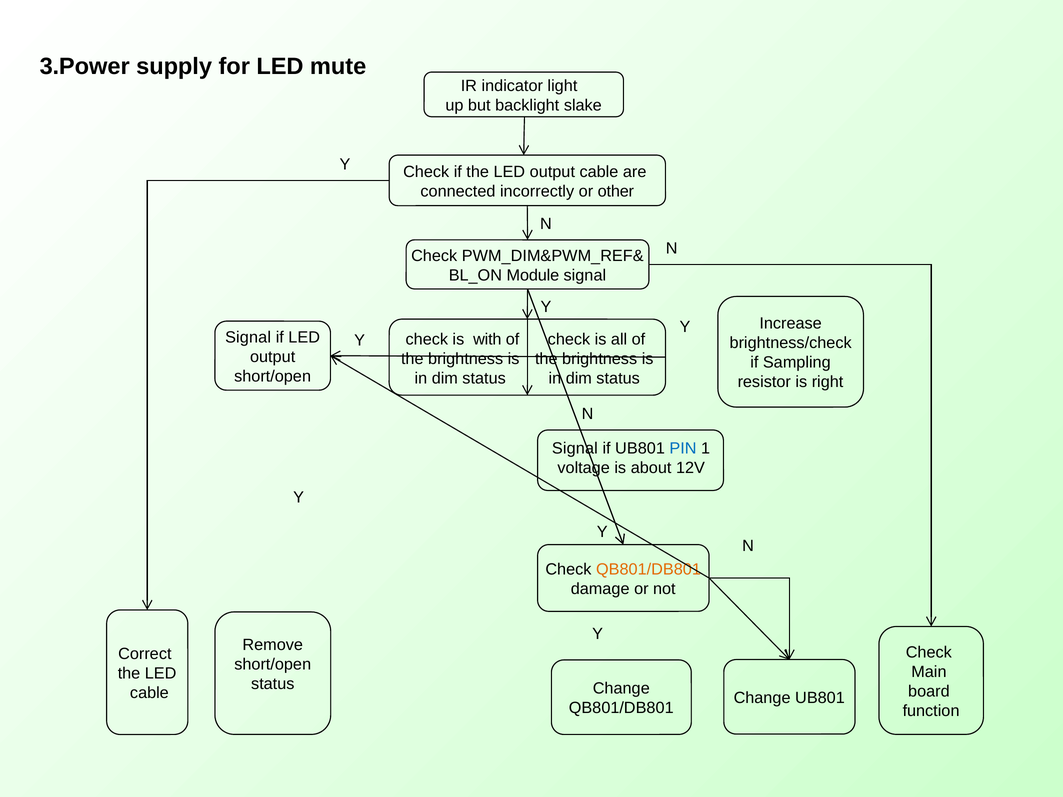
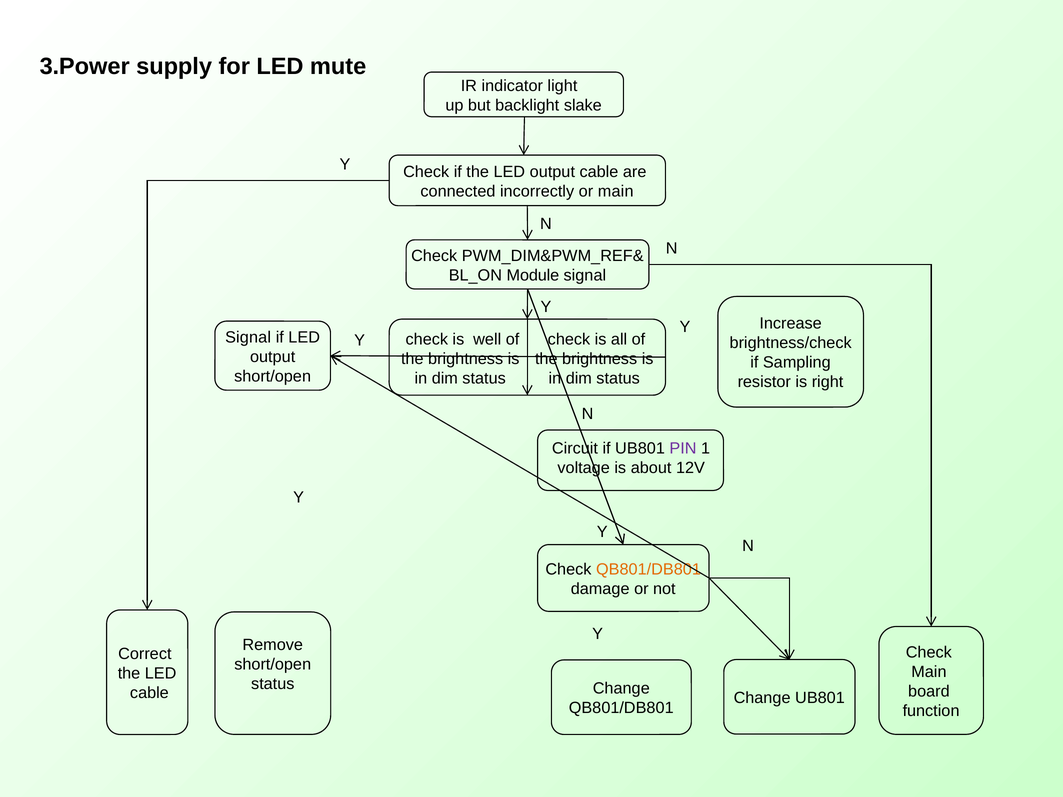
or other: other -> main
with: with -> well
Signal at (575, 448): Signal -> Circuit
PIN colour: blue -> purple
